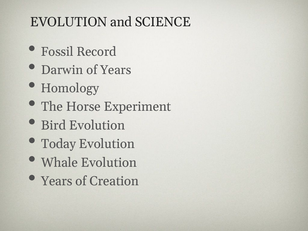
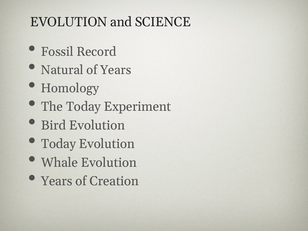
Darwin: Darwin -> Natural
The Horse: Horse -> Today
